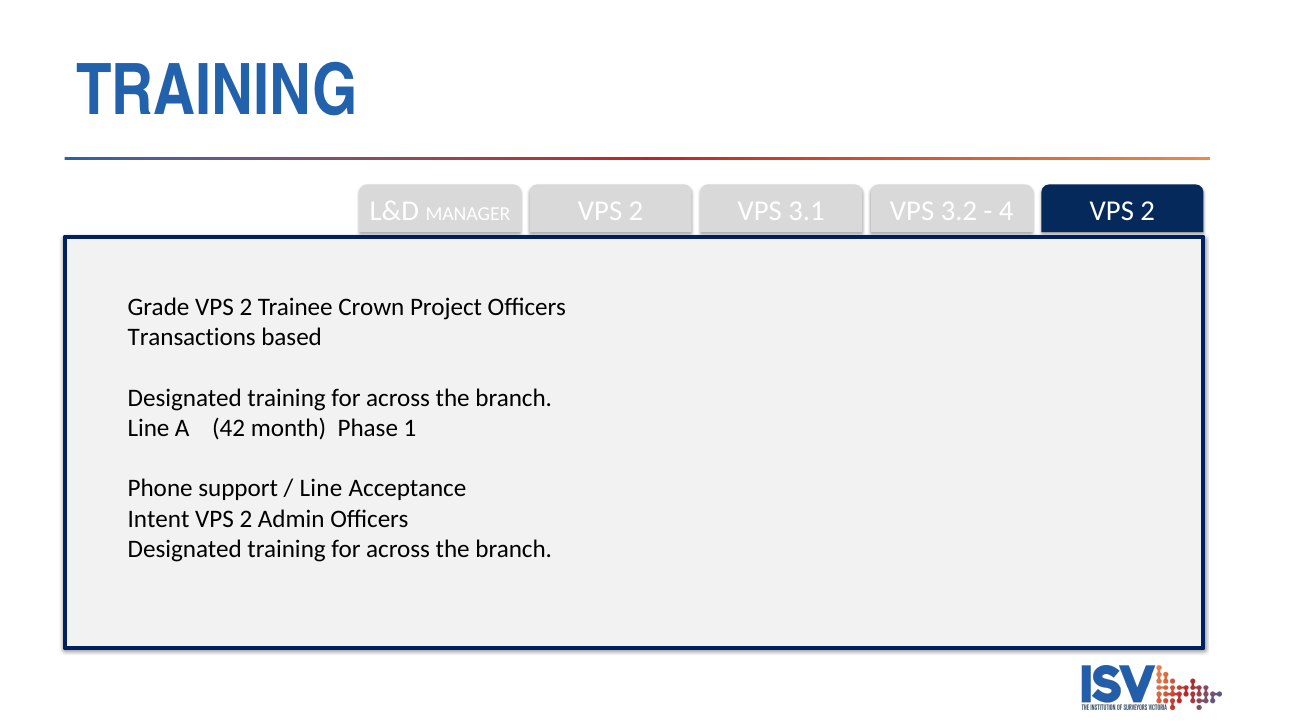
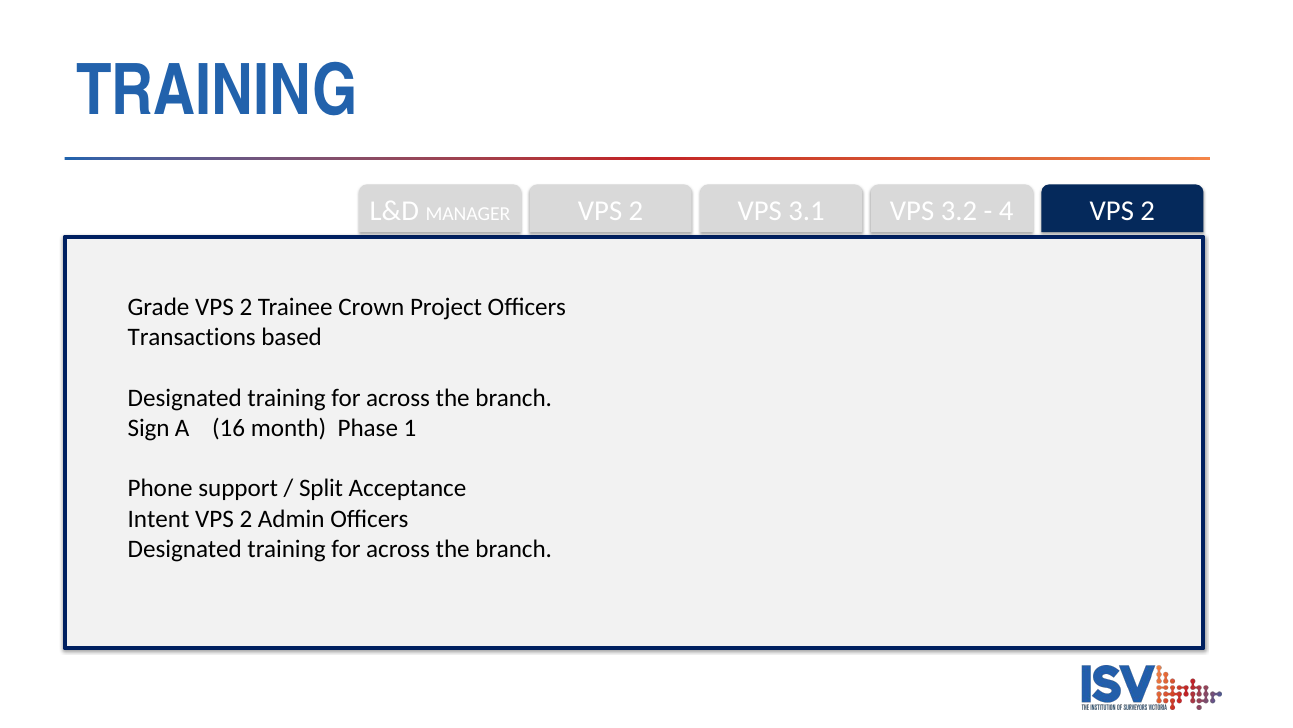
Line at (149, 428): Line -> Sign
42: 42 -> 16
Line at (321, 489): Line -> Split
